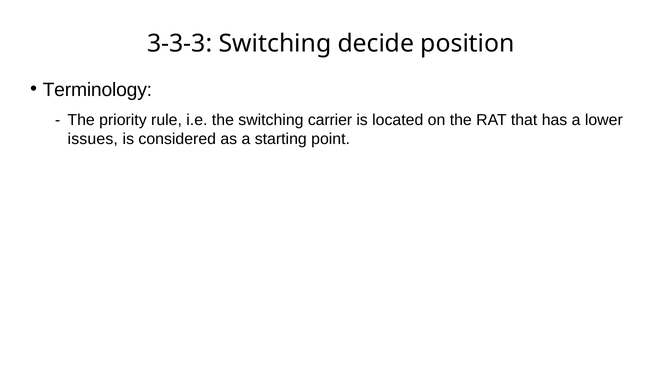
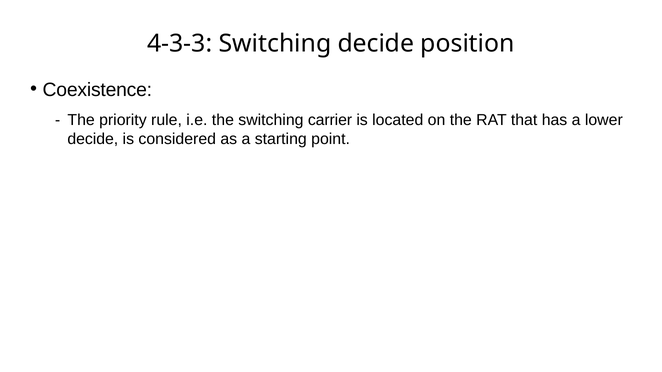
3-3-3: 3-3-3 -> 4-3-3
Terminology: Terminology -> Coexistence
issues at (93, 139): issues -> decide
